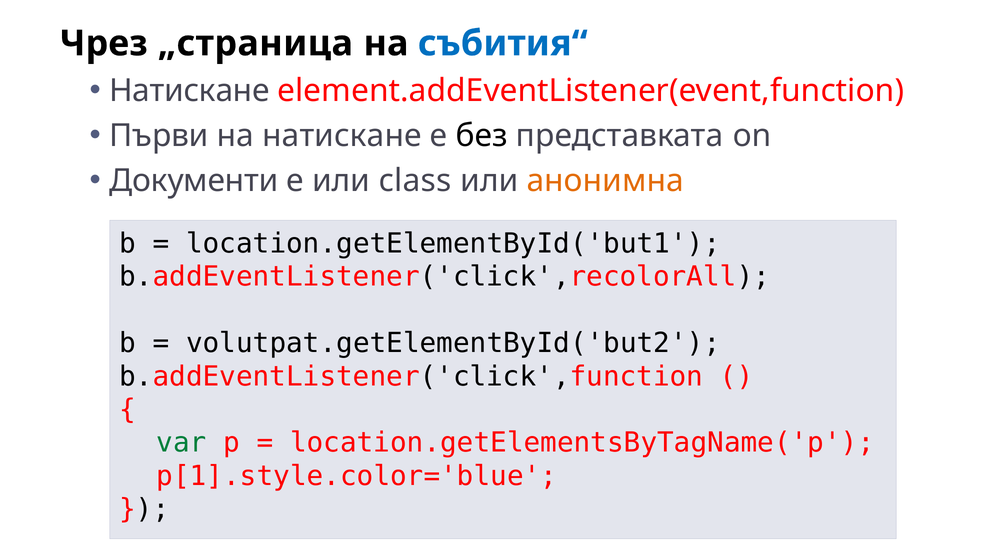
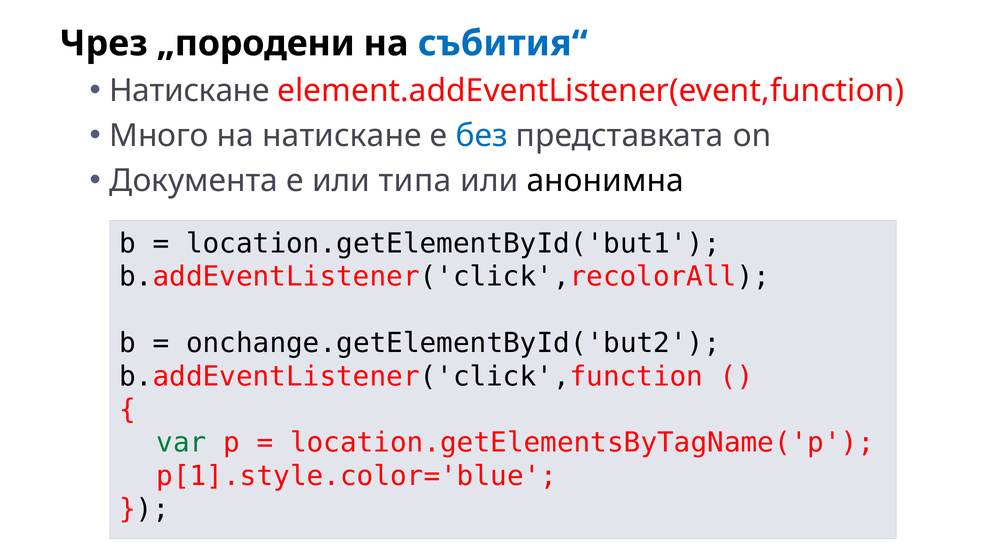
„страница: „страница -> „породени
Първи: Първи -> Много
без colour: black -> blue
Документи: Документи -> Документа
class: class -> типа
анонимна colour: orange -> black
volutpat.getElementById('but2: volutpat.getElementById('but2 -> onchange.getElementById('but2
